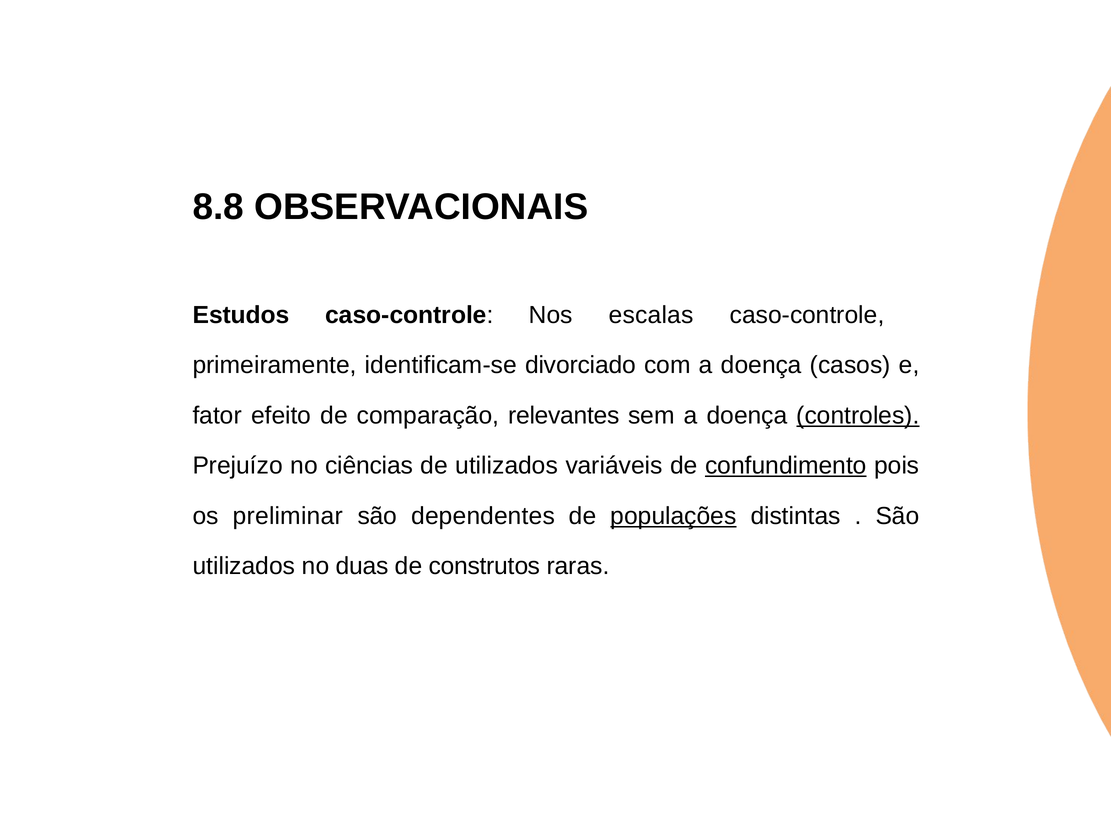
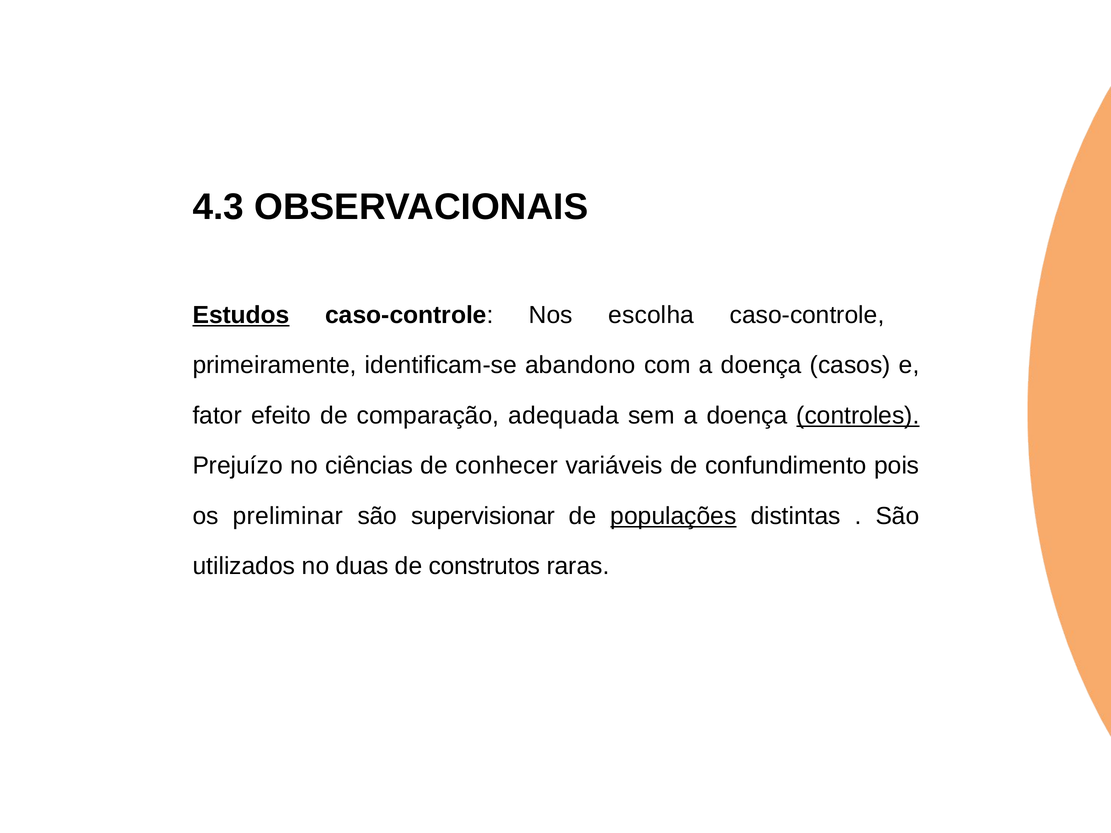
8.8: 8.8 -> 4.3
Estudos underline: none -> present
escalas: escalas -> escolha
divorciado: divorciado -> abandono
relevantes: relevantes -> adequada
de utilizados: utilizados -> conhecer
confundimento underline: present -> none
dependentes: dependentes -> supervisionar
